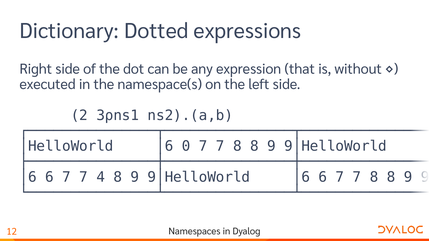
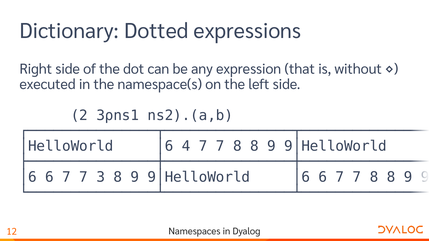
0: 0 -> 4
4: 4 -> 3
